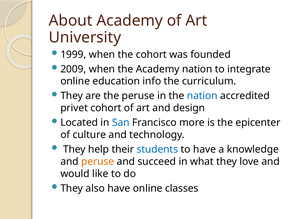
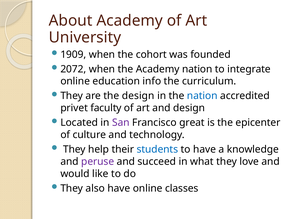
1999: 1999 -> 1909
2009: 2009 -> 2072
the peruse: peruse -> design
privet cohort: cohort -> faculty
San colour: blue -> purple
more: more -> great
peruse at (98, 162) colour: orange -> purple
